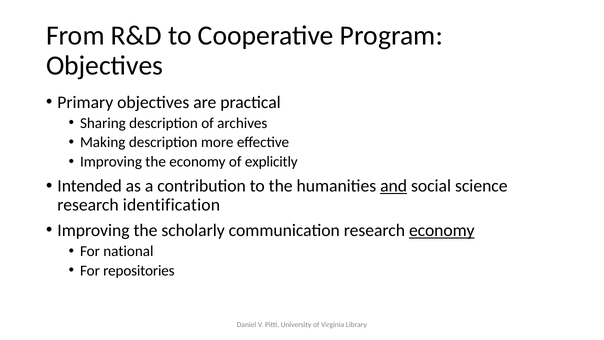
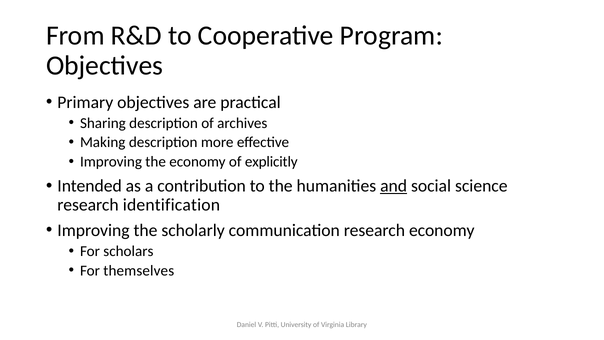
economy at (442, 230) underline: present -> none
national: national -> scholars
repositories: repositories -> themselves
